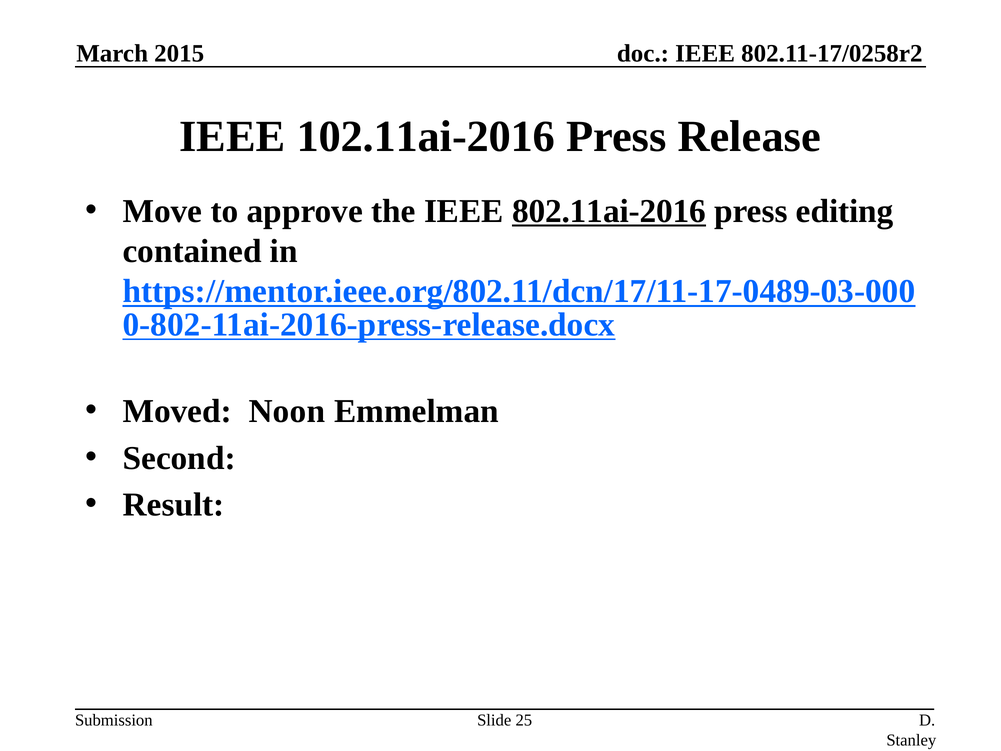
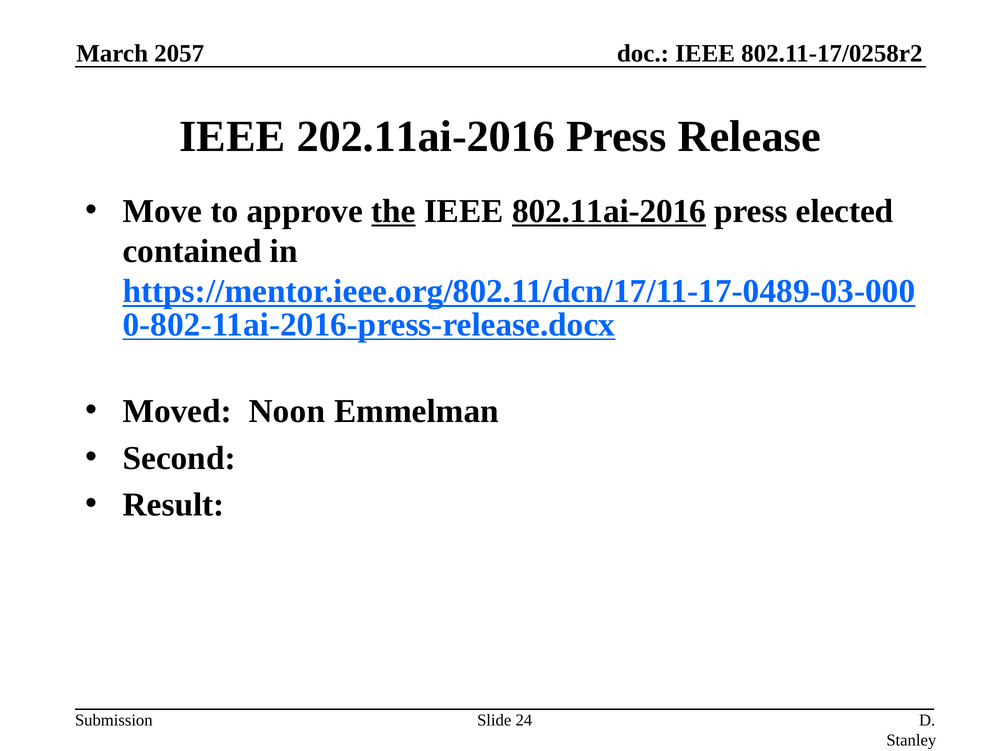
2015: 2015 -> 2057
102.11ai-2016: 102.11ai-2016 -> 202.11ai-2016
the underline: none -> present
editing: editing -> elected
25: 25 -> 24
